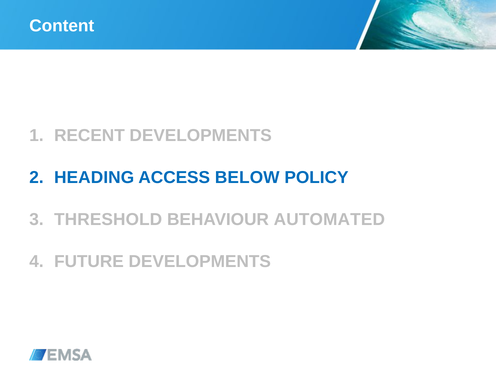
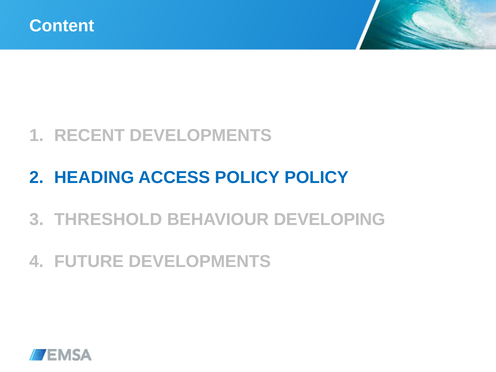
ACCESS BELOW: BELOW -> POLICY
AUTOMATED: AUTOMATED -> DEVELOPING
